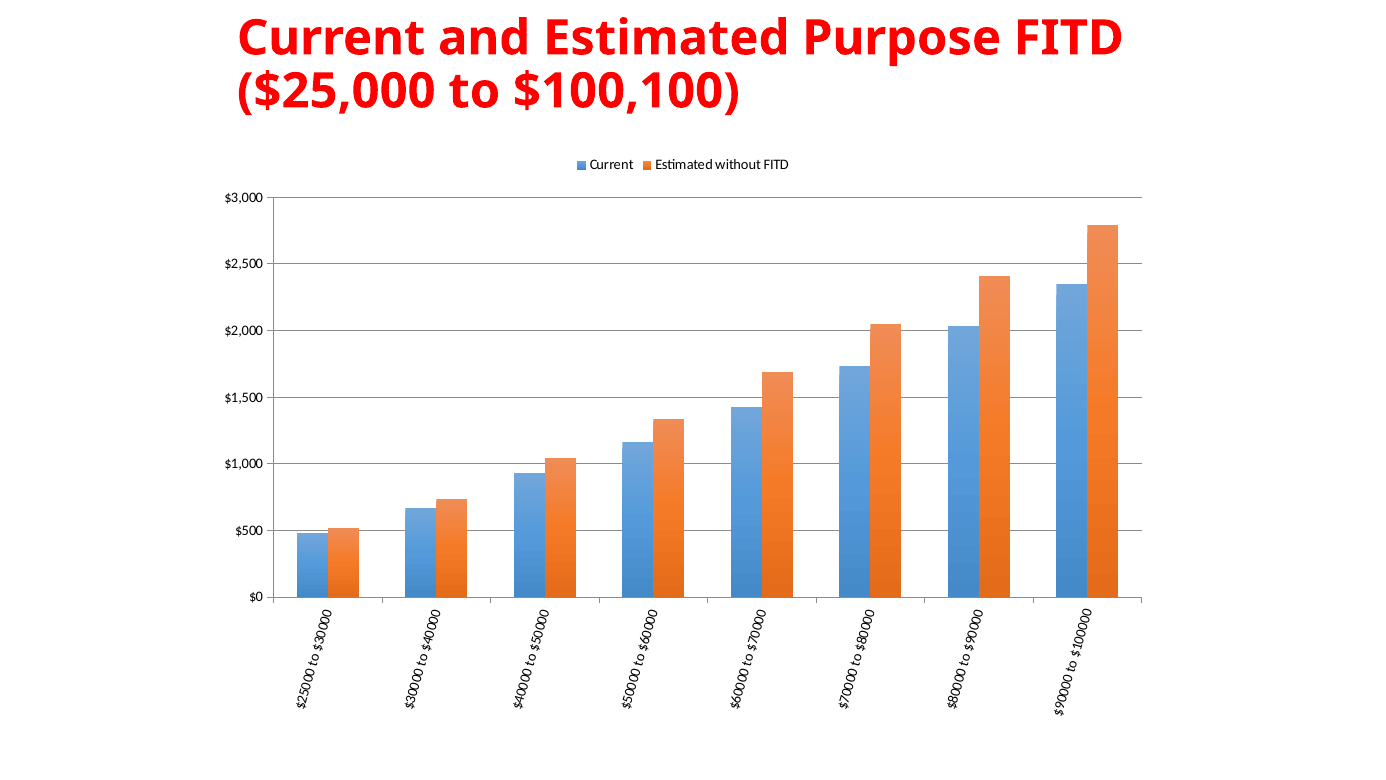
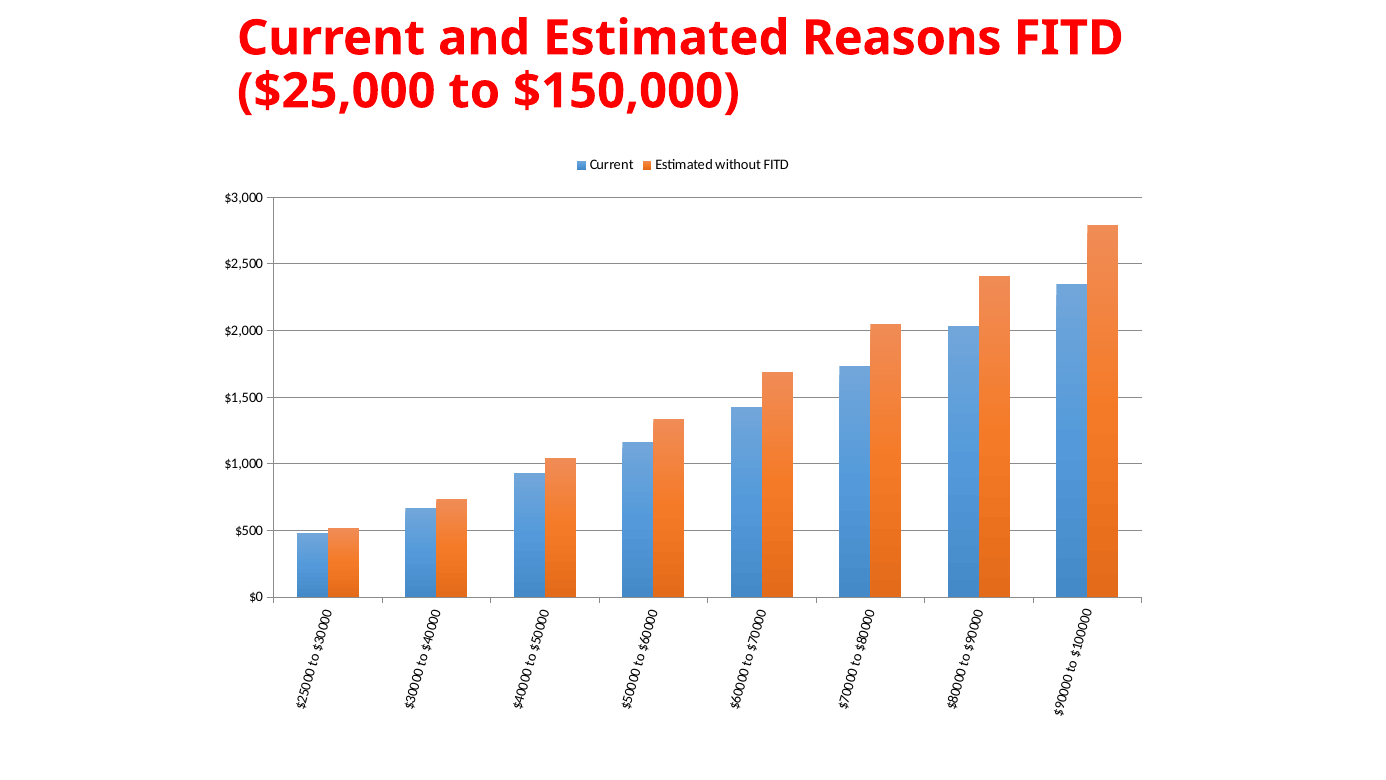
Purpose: Purpose -> Reasons
$100,100: $100,100 -> $150,000
